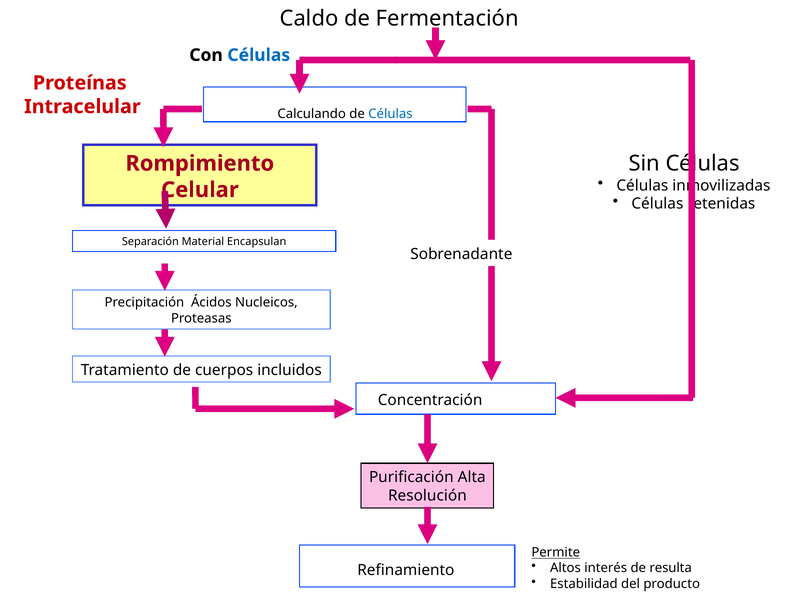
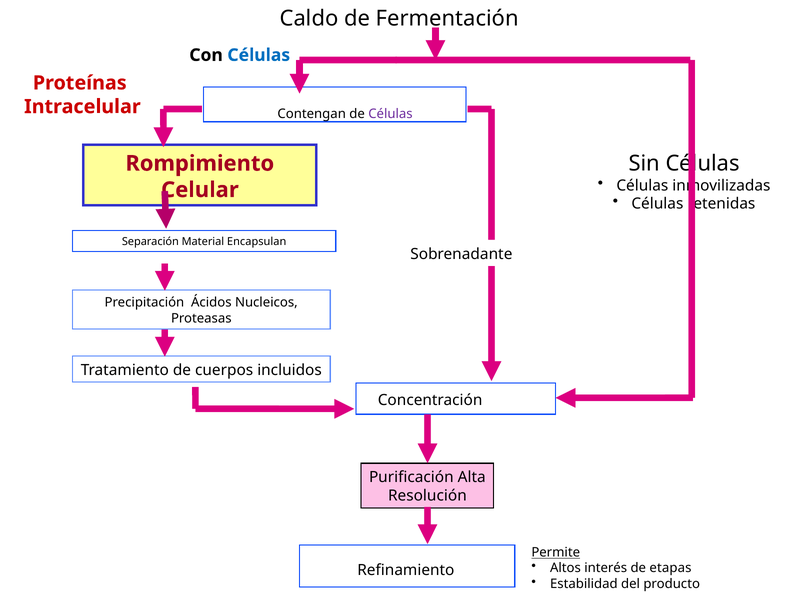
Calculando: Calculando -> Contengan
Células at (390, 114) colour: blue -> purple
resulta: resulta -> etapas
